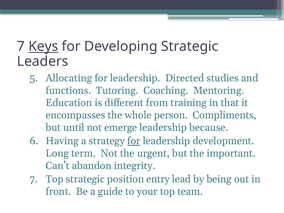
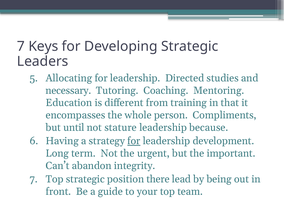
Keys underline: present -> none
functions: functions -> necessary
emerge: emerge -> stature
entry: entry -> there
